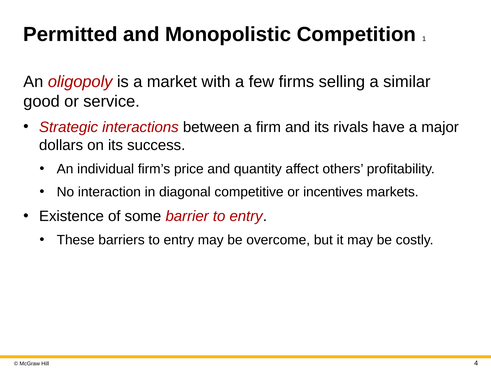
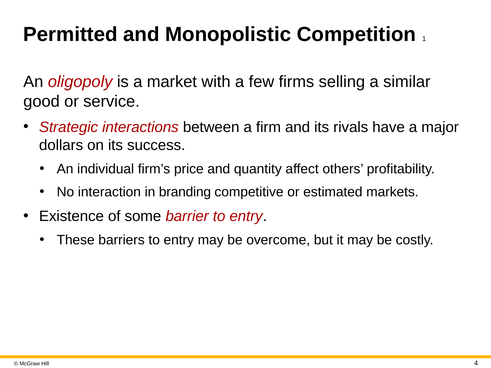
diagonal: diagonal -> branding
incentives: incentives -> estimated
